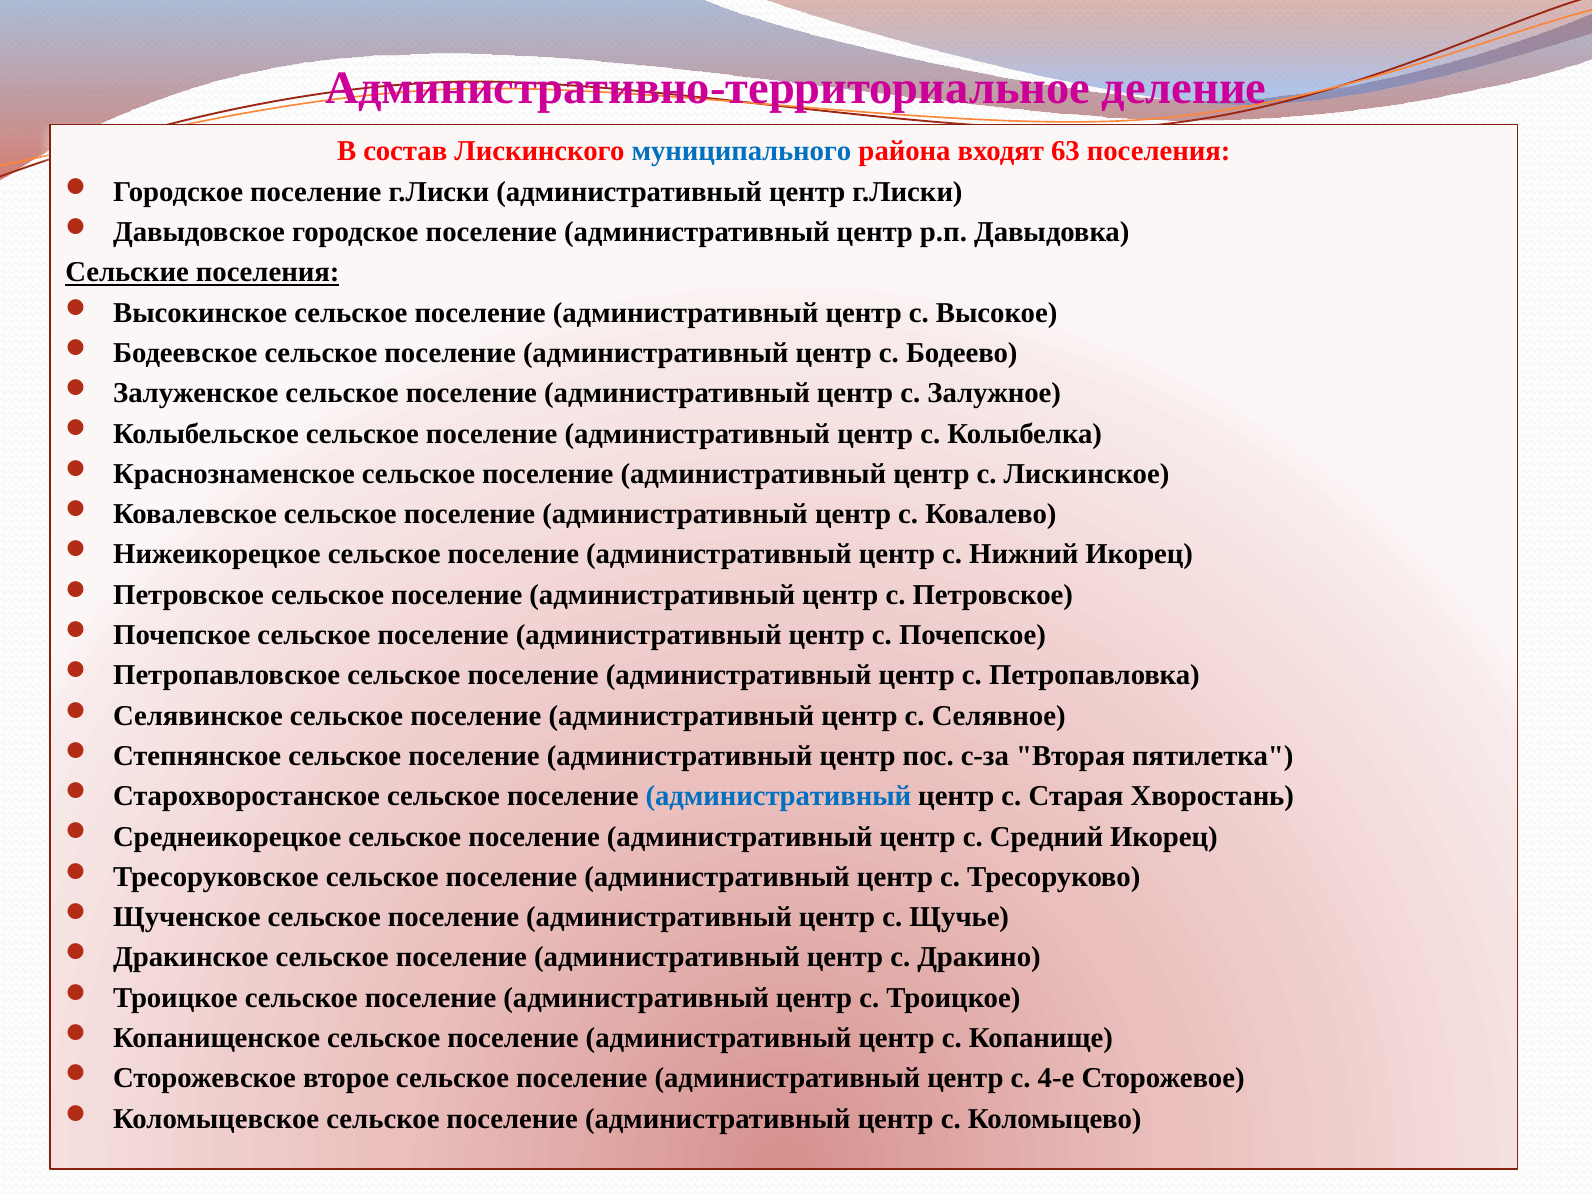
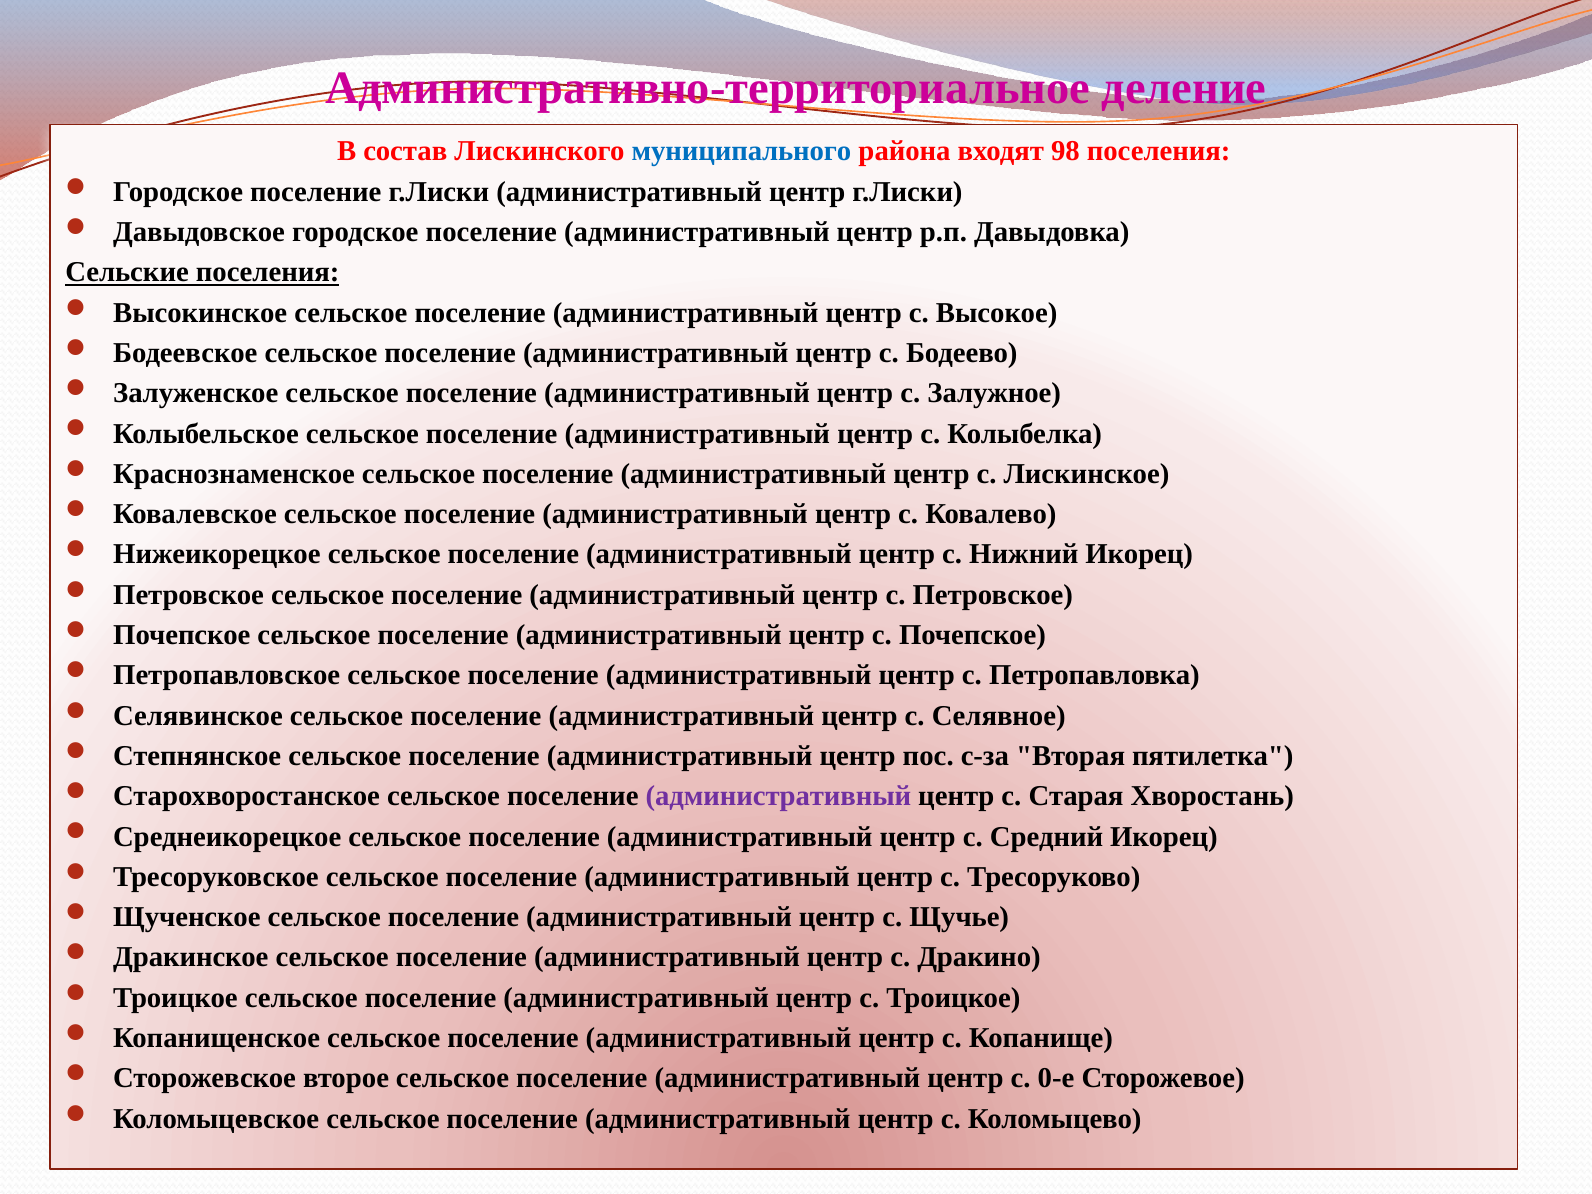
63: 63 -> 98
административный at (778, 796) colour: blue -> purple
4-е: 4-е -> 0-е
